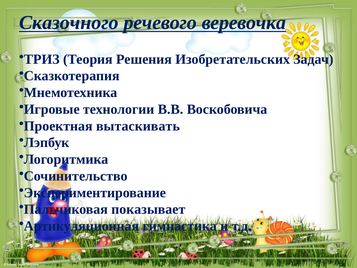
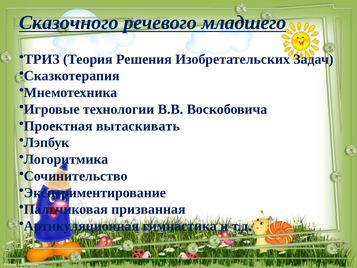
веревочка: веревочка -> младшего
показывает: показывает -> призванная
